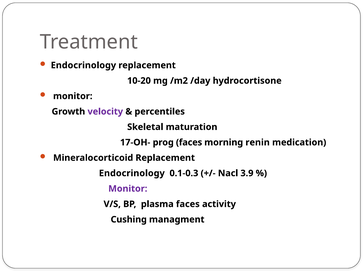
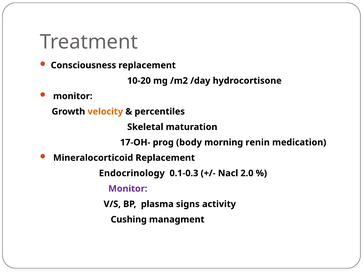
Endocrinology at (83, 65): Endocrinology -> Consciousness
velocity colour: purple -> orange
prog faces: faces -> body
3.9: 3.9 -> 2.0
plasma faces: faces -> signs
